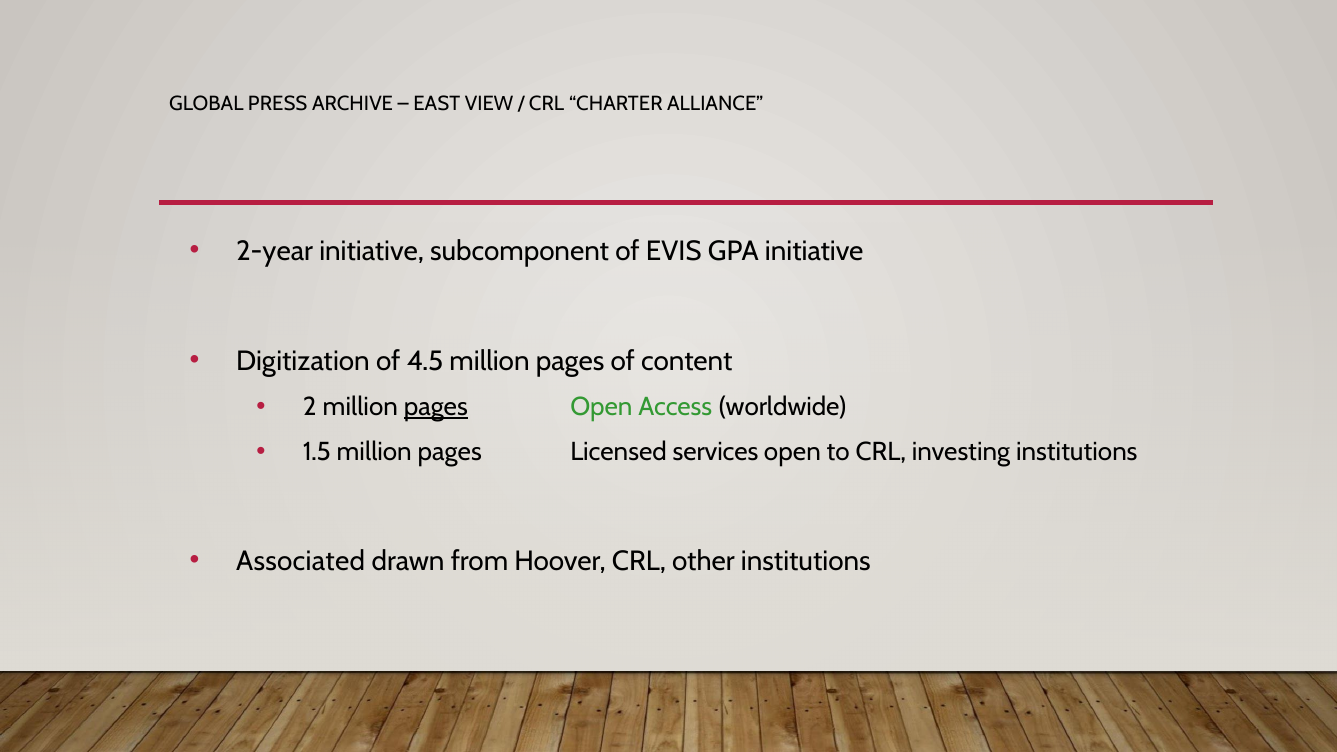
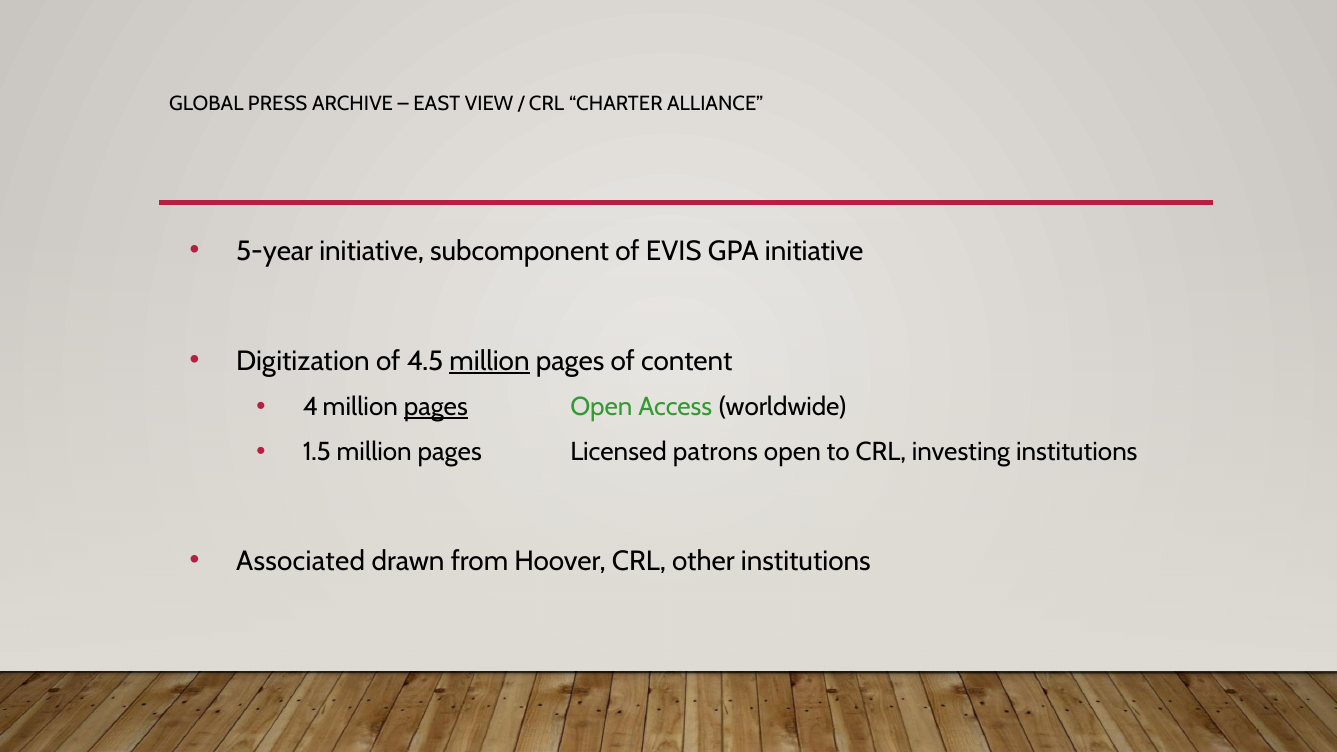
2-year: 2-year -> 5-year
million at (490, 361) underline: none -> present
2: 2 -> 4
services: services -> patrons
